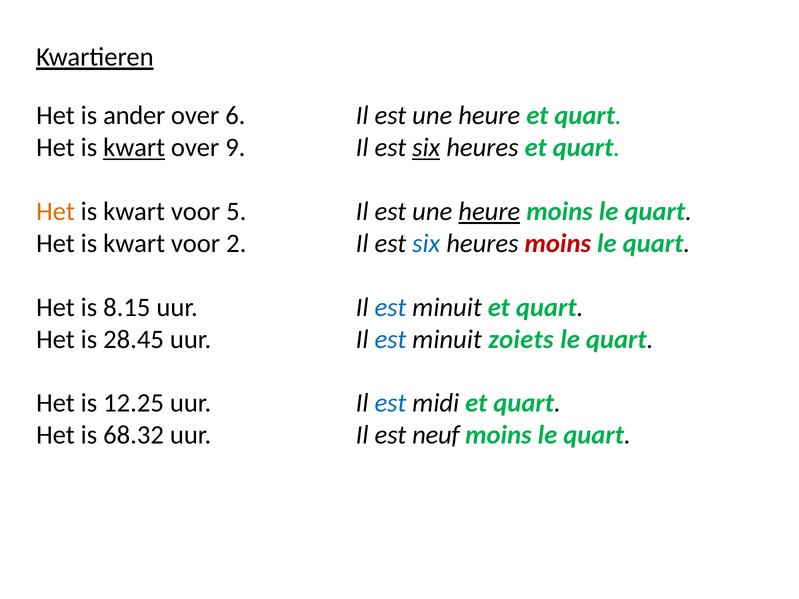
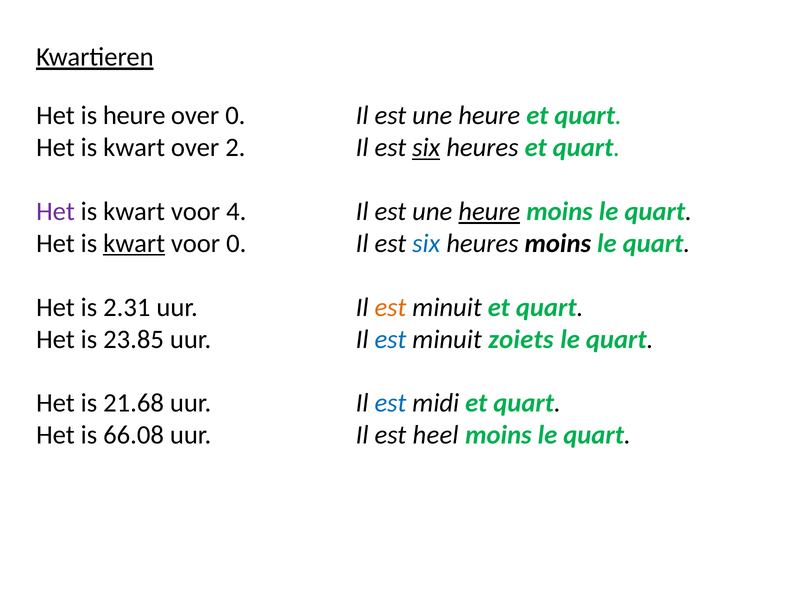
is ander: ander -> heure
over 6: 6 -> 0
kwart at (134, 148) underline: present -> none
9: 9 -> 2
Het at (55, 212) colour: orange -> purple
5: 5 -> 4
kwart at (134, 244) underline: none -> present
voor 2: 2 -> 0
moins at (558, 244) colour: red -> black
8.15: 8.15 -> 2.31
est at (390, 307) colour: blue -> orange
28.45: 28.45 -> 23.85
12.25: 12.25 -> 21.68
68.32: 68.32 -> 66.08
neuf: neuf -> heel
